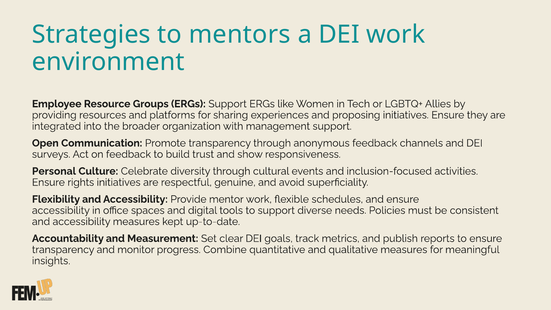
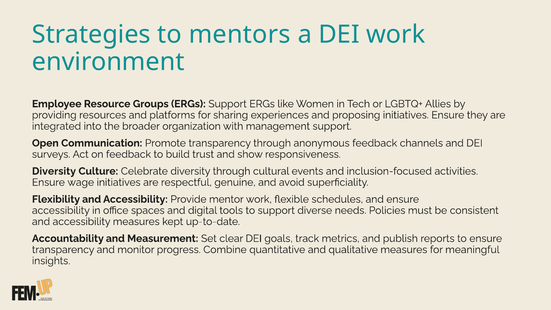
Personal at (54, 171): Personal -> Diversity
rights: rights -> wage
